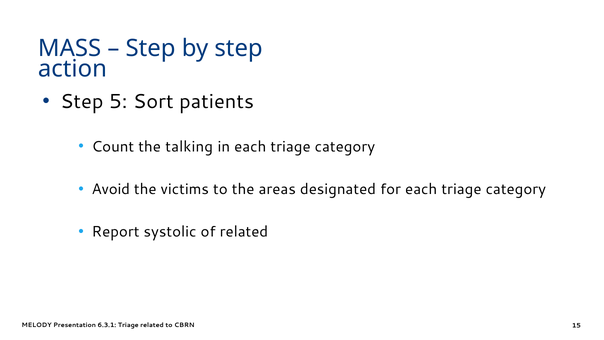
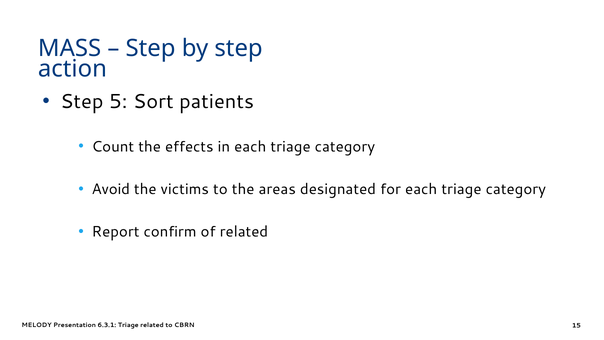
talking: talking -> effects
systolic: systolic -> confirm
